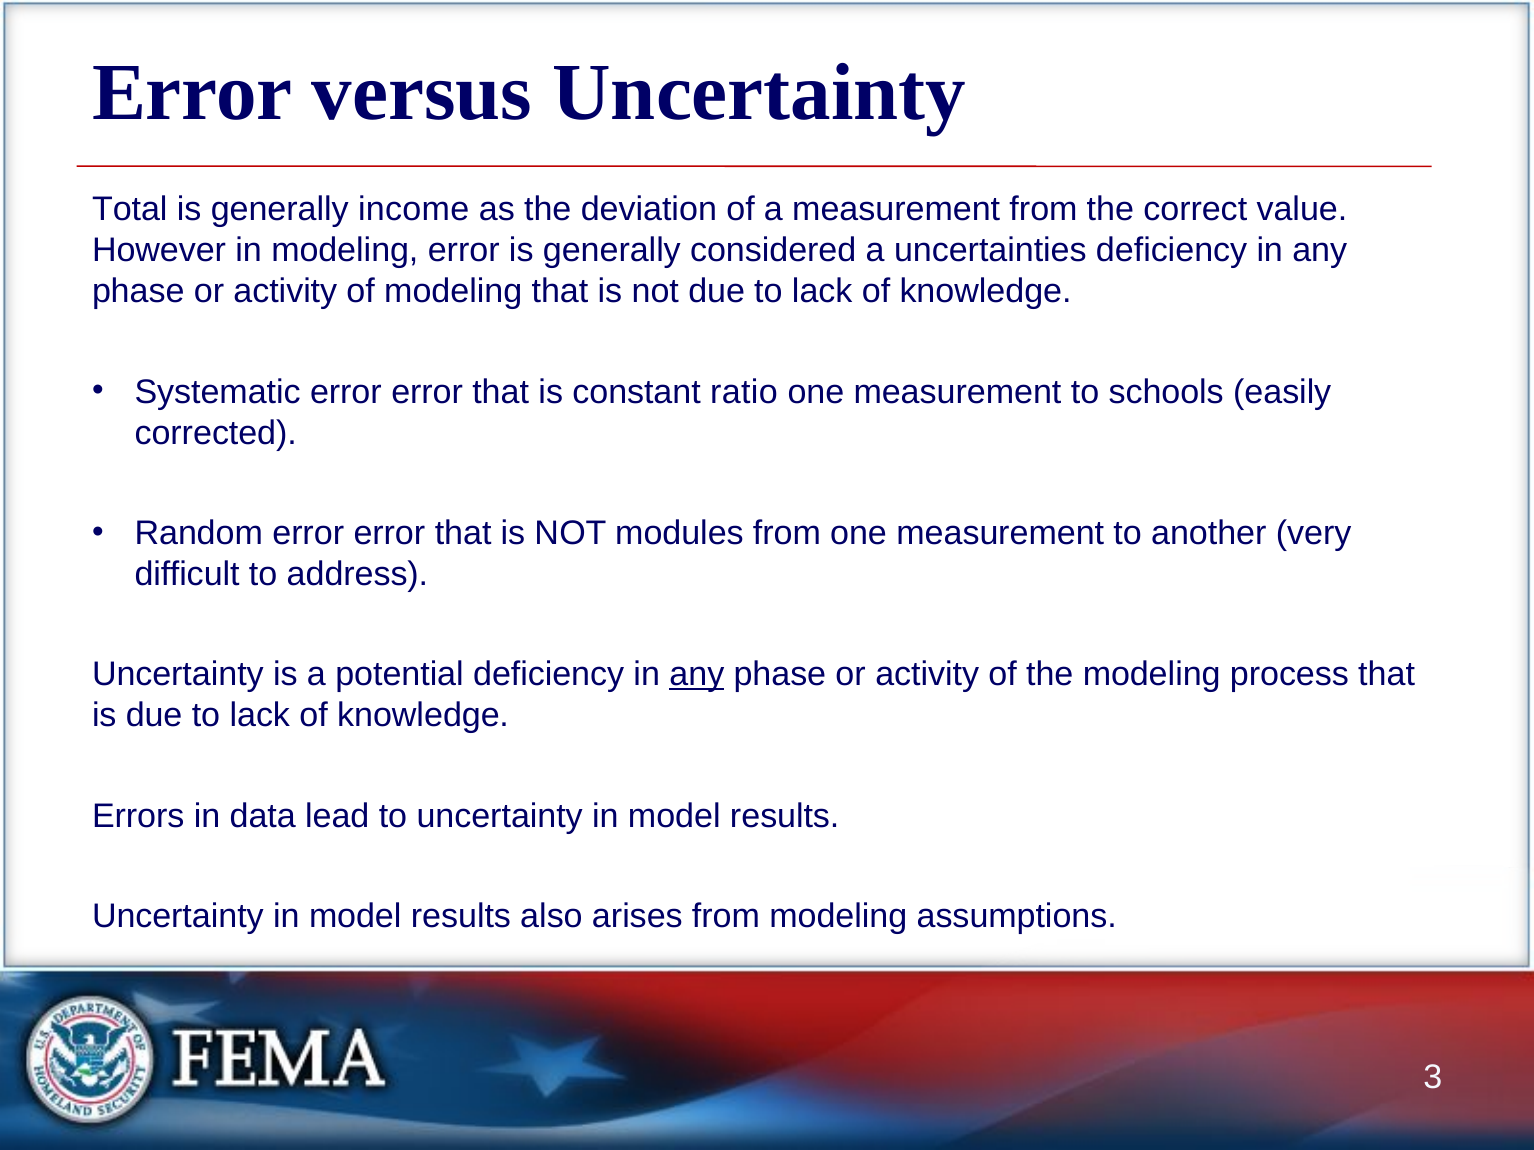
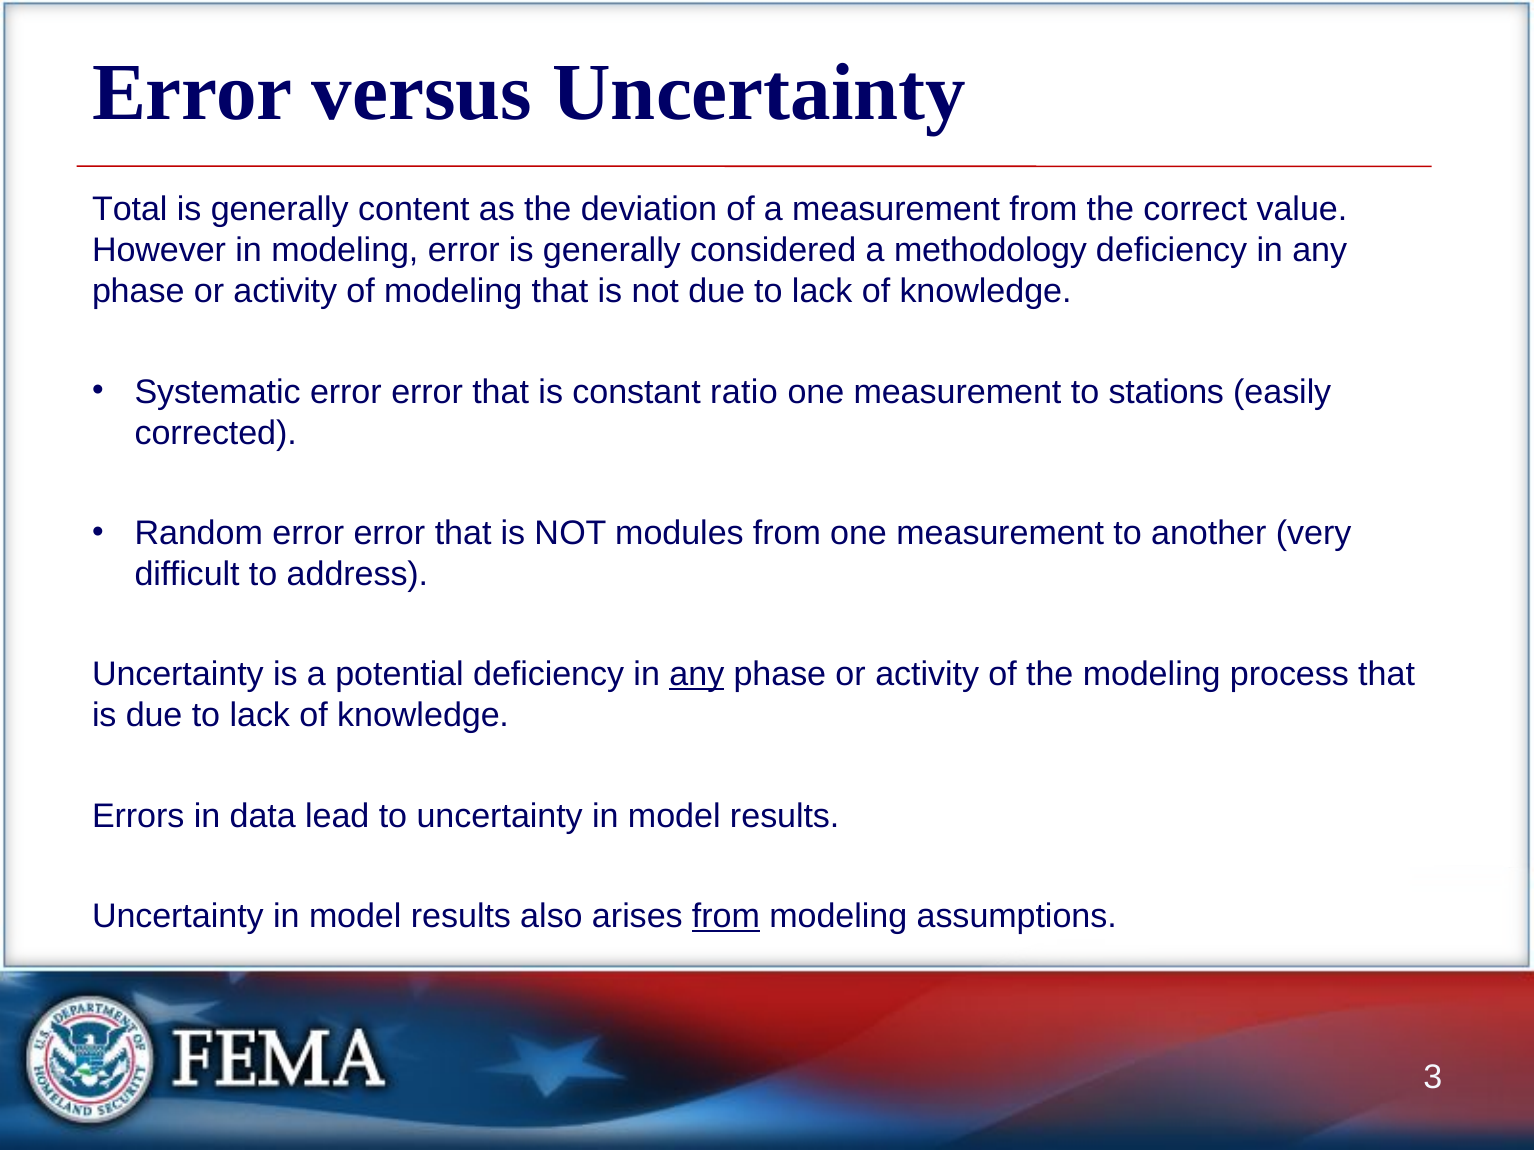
income: income -> content
uncertainties: uncertainties -> methodology
schools: schools -> stations
from at (726, 917) underline: none -> present
